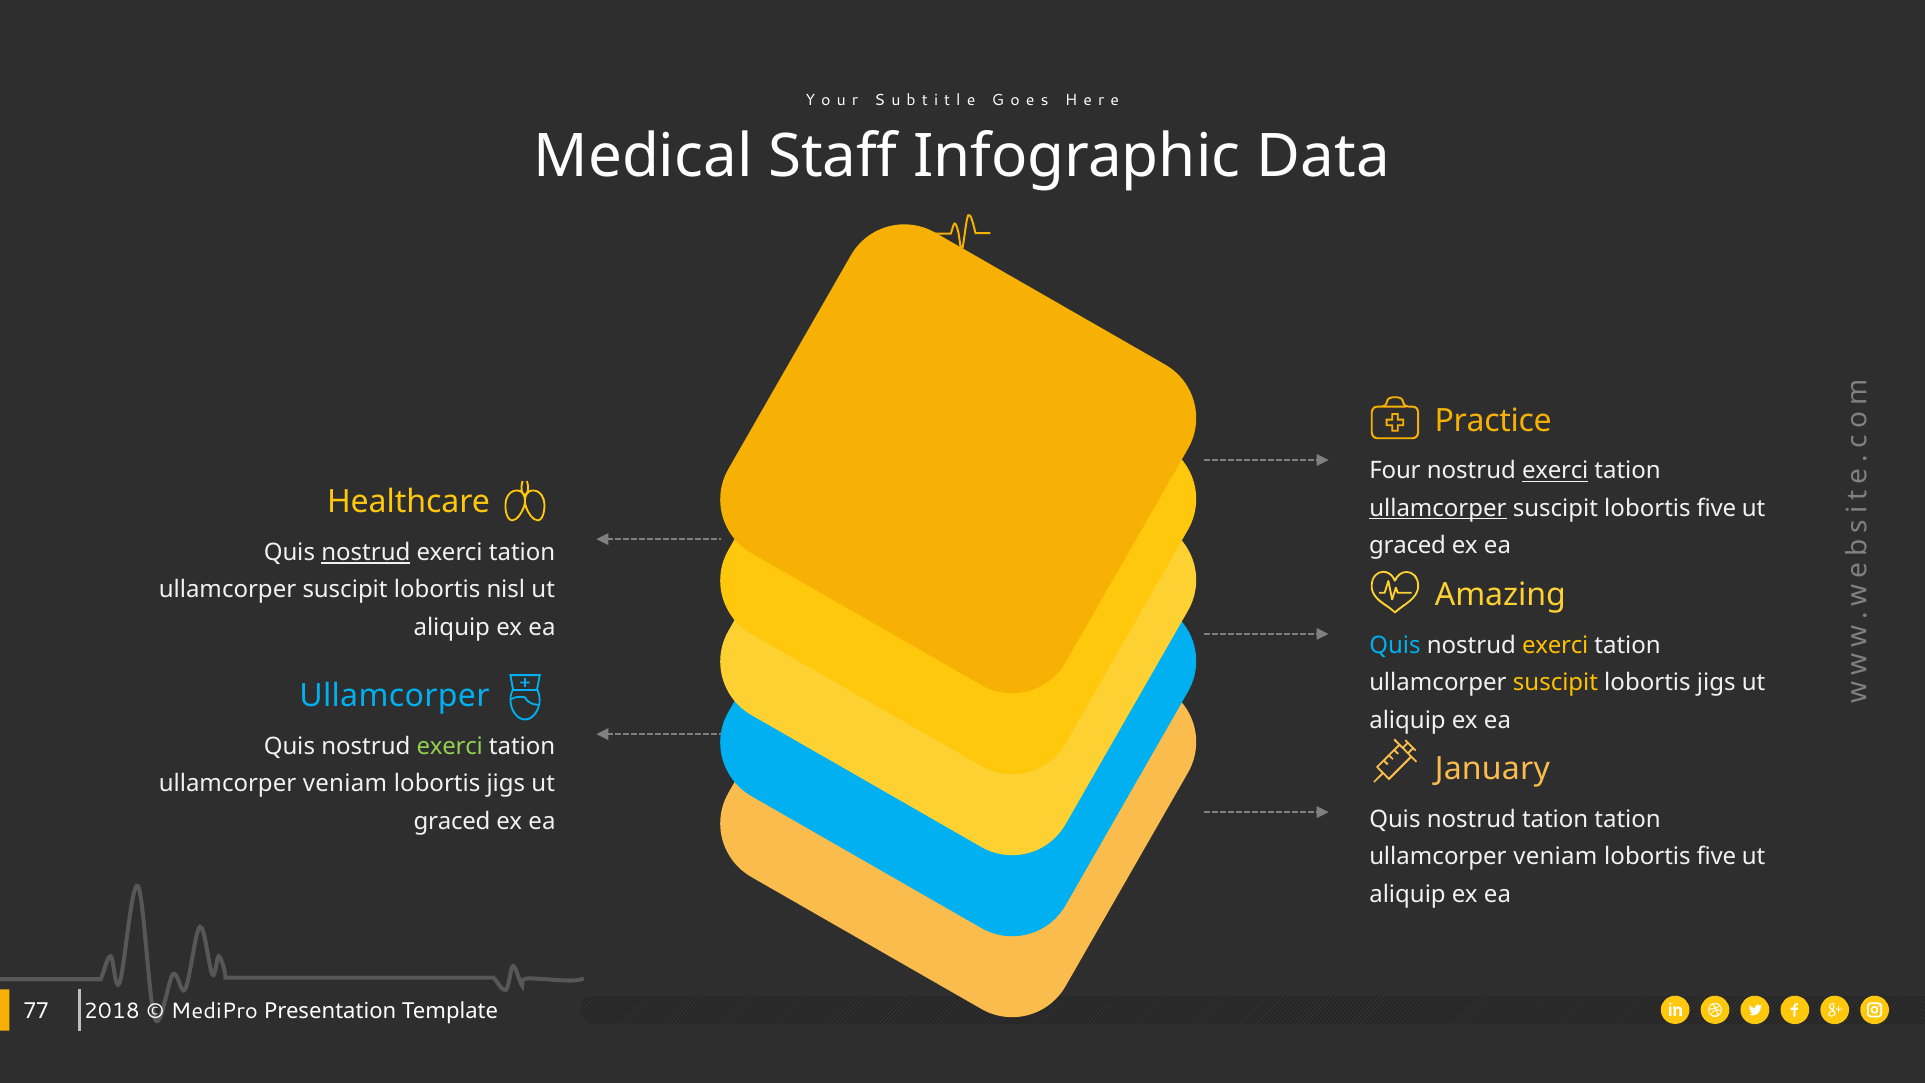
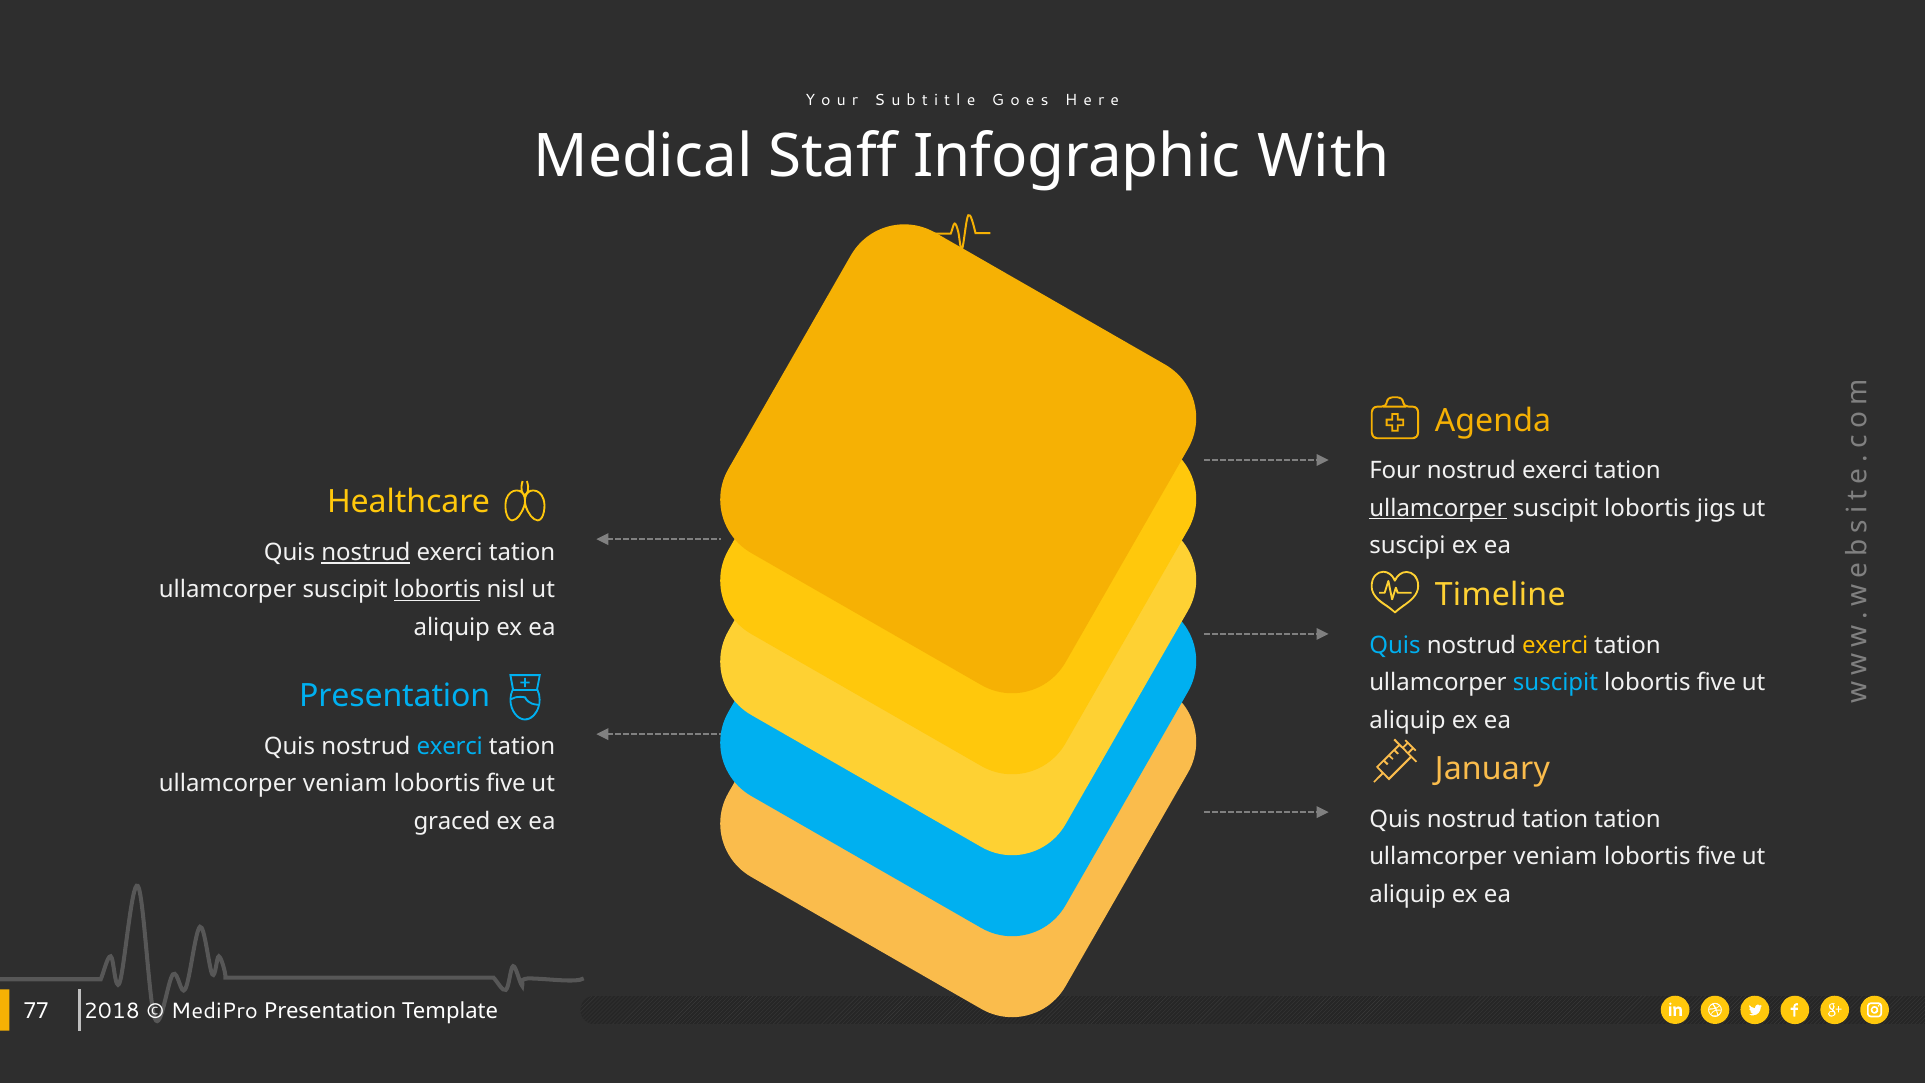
Data: Data -> With
Practice: Practice -> Agenda
exerci at (1555, 471) underline: present -> none
suscipit lobortis five: five -> jigs
graced at (1408, 546): graced -> suscipi
lobortis at (437, 590) underline: none -> present
Amazing: Amazing -> Timeline
suscipit at (1556, 683) colour: yellow -> light blue
jigs at (1716, 683): jigs -> five
Ullamcorper at (394, 696): Ullamcorper -> Presentation
exerci at (450, 746) colour: light green -> light blue
jigs at (506, 784): jigs -> five
